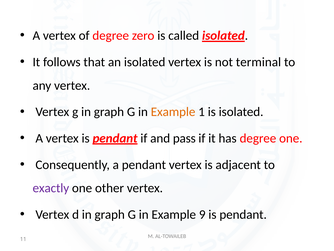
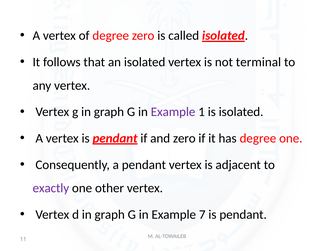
Example at (173, 112) colour: orange -> purple
and pass: pass -> zero
9: 9 -> 7
